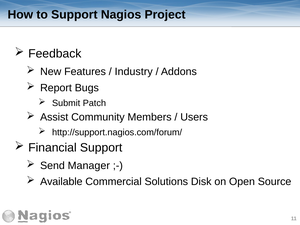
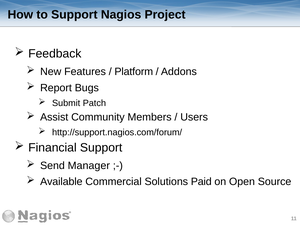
Industry: Industry -> Platform
Disk: Disk -> Paid
